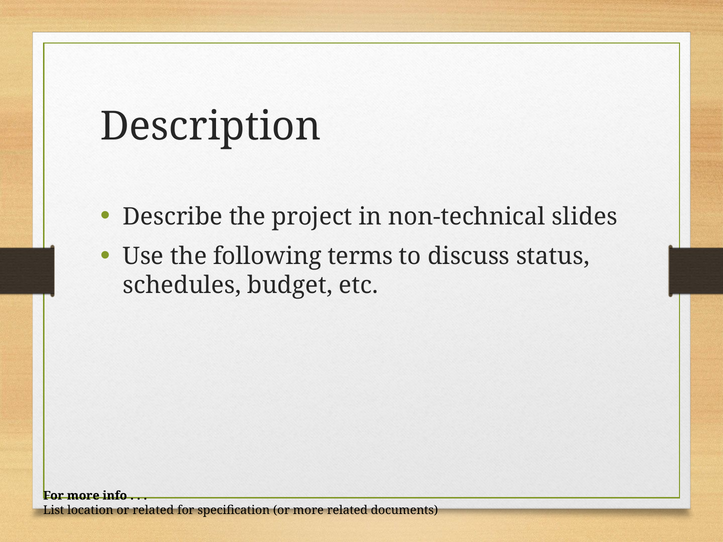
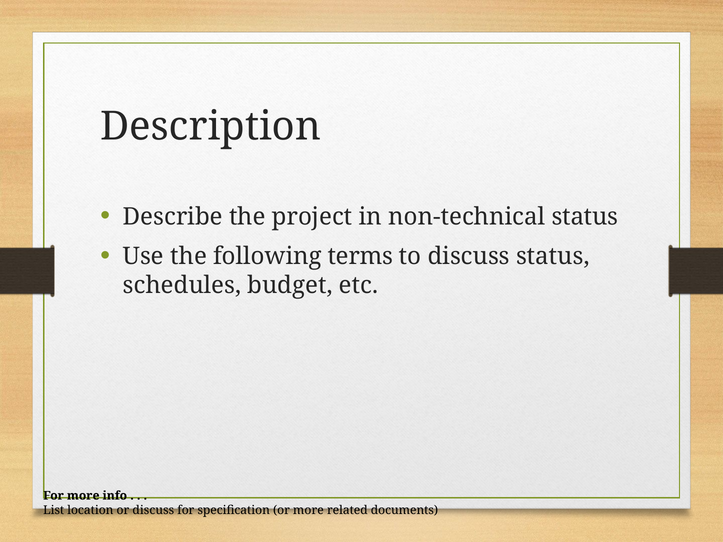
non-technical slides: slides -> status
or related: related -> discuss
